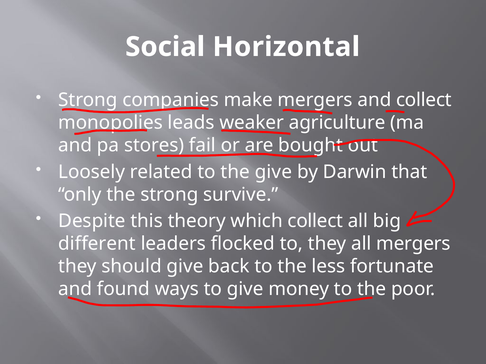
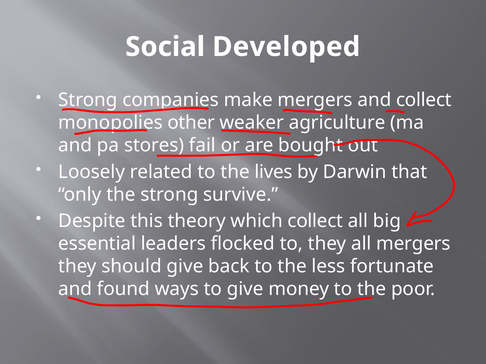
Horizontal: Horizontal -> Developed
leads: leads -> other
the give: give -> lives
different: different -> essential
